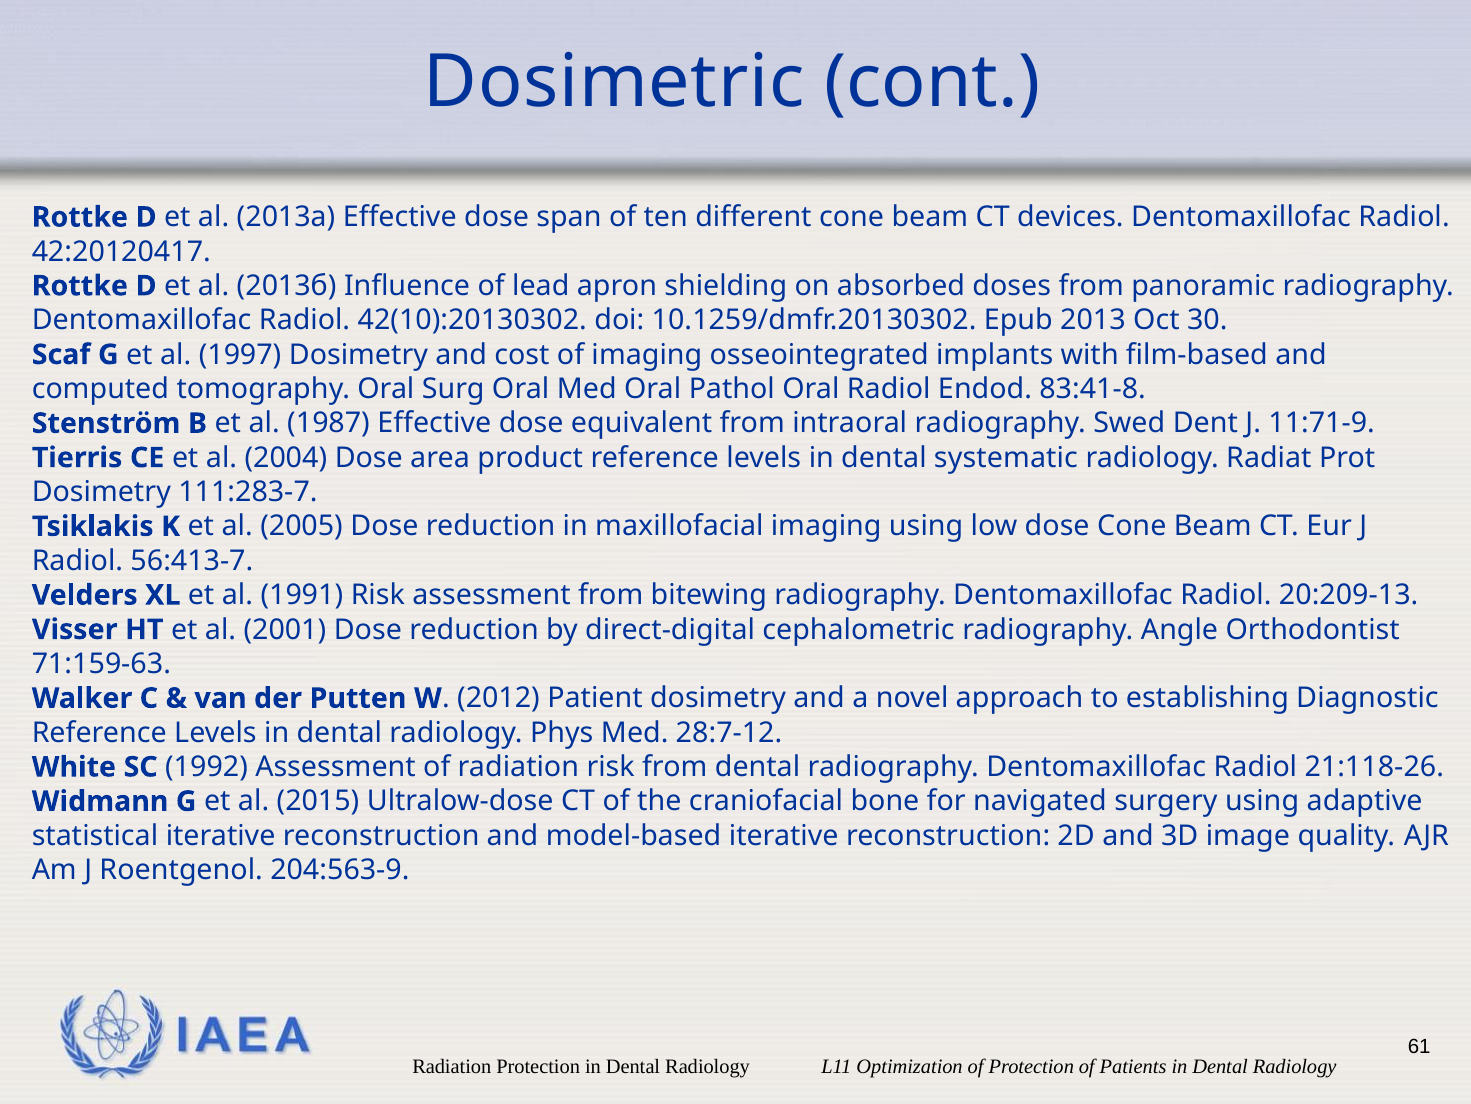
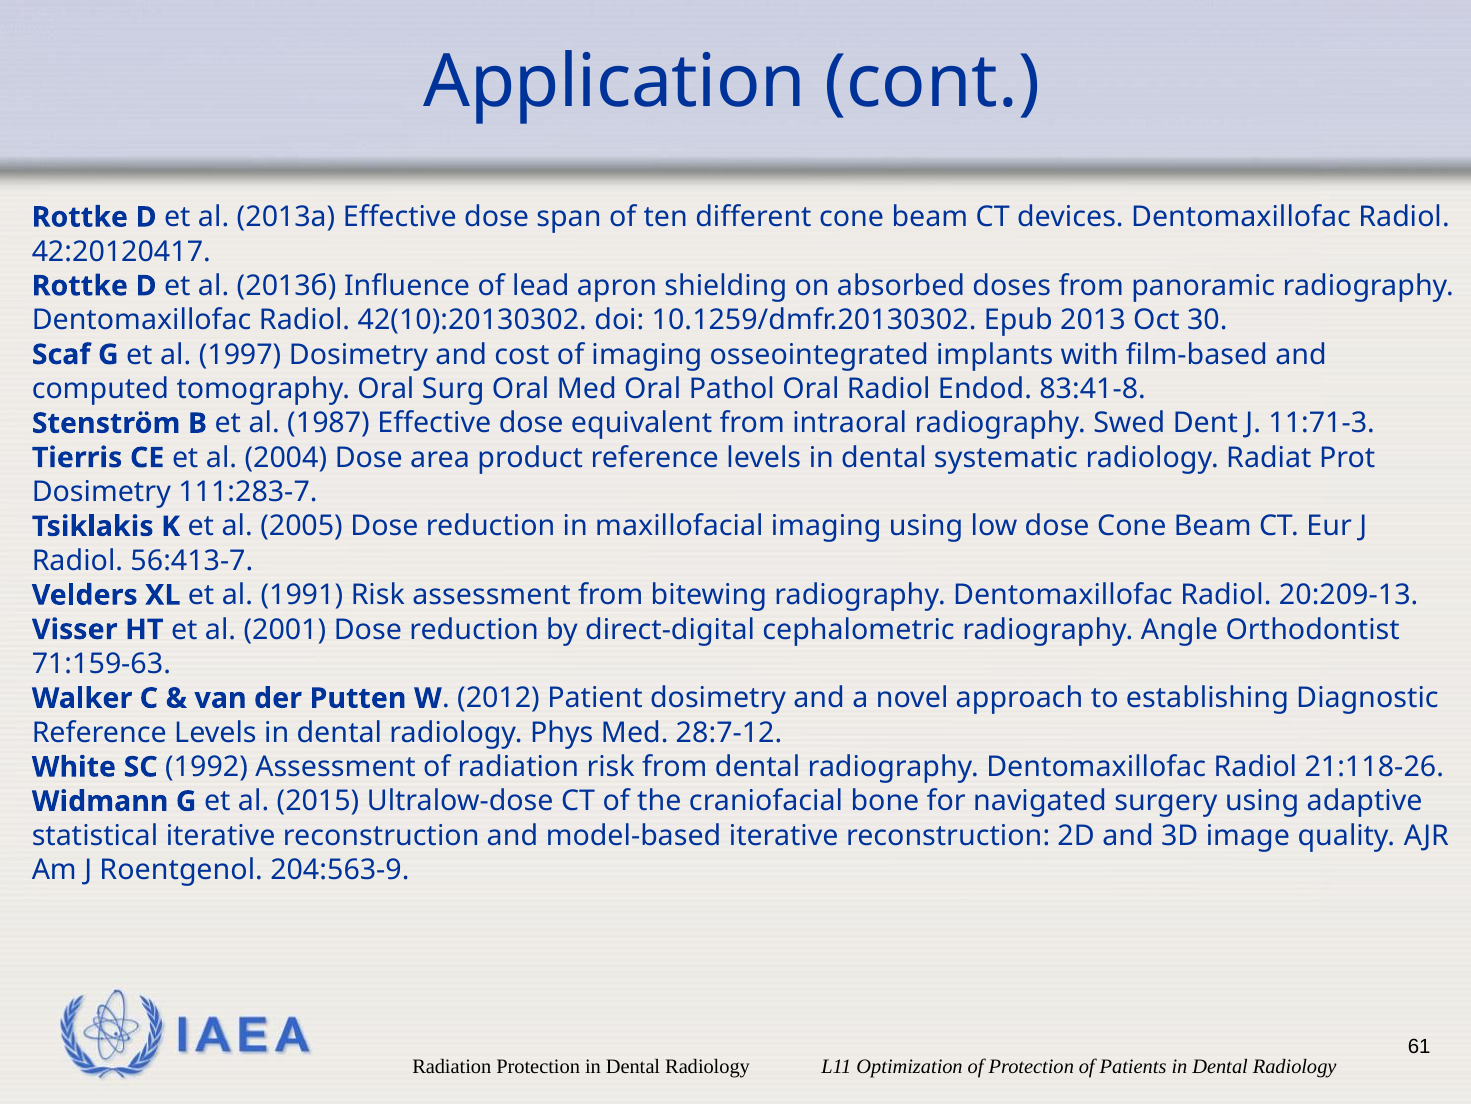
Dosimetric: Dosimetric -> Application
11:71-9: 11:71-9 -> 11:71-3
